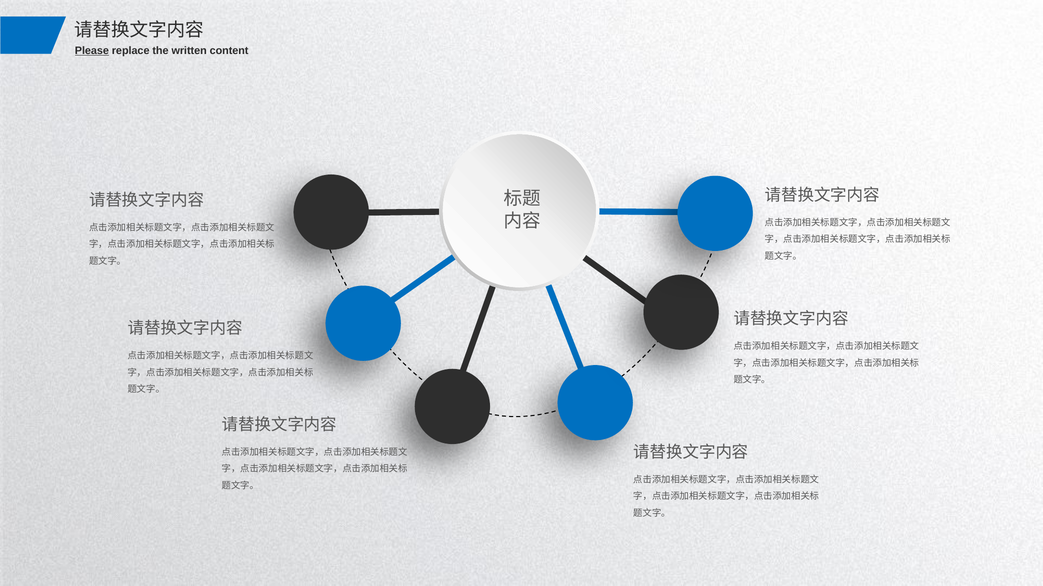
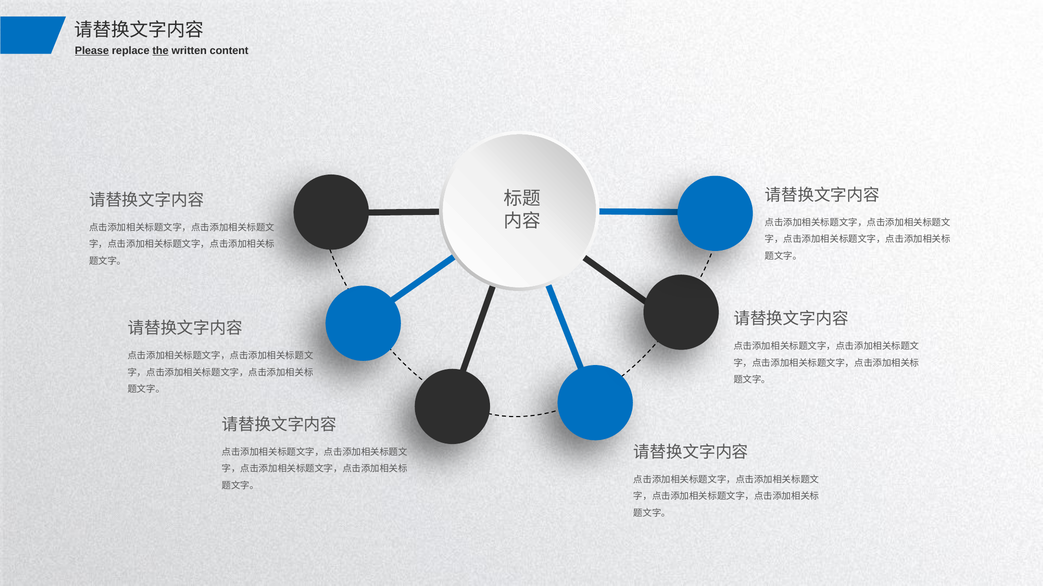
the underline: none -> present
